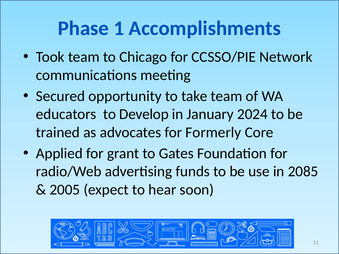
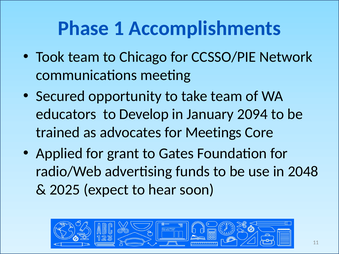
2024: 2024 -> 2094
Formerly: Formerly -> Meetings
2085: 2085 -> 2048
2005: 2005 -> 2025
